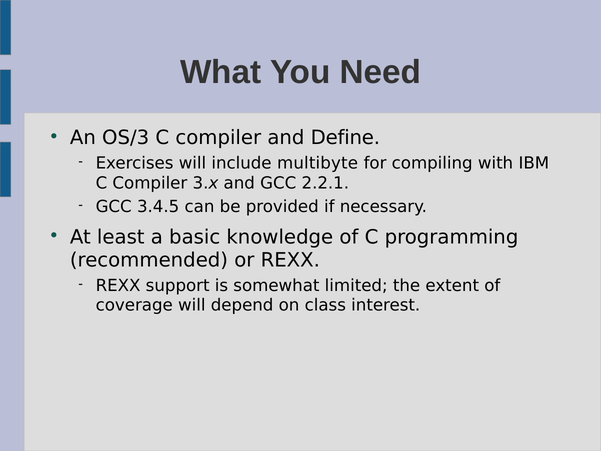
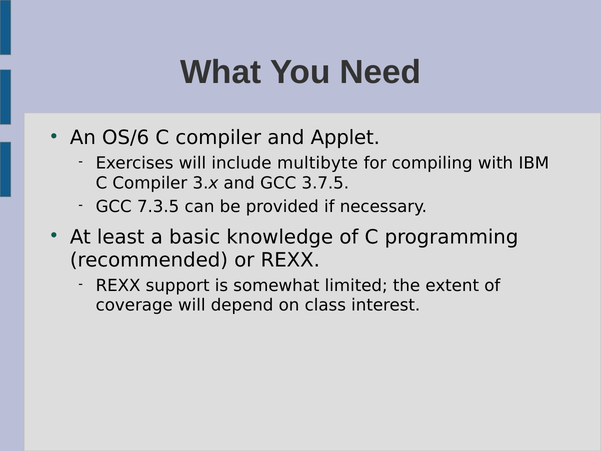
OS/3: OS/3 -> OS/6
Define: Define -> Applet
2.2.1: 2.2.1 -> 3.7.5
3.4.5: 3.4.5 -> 7.3.5
